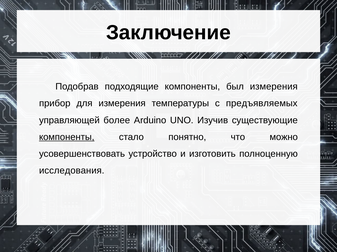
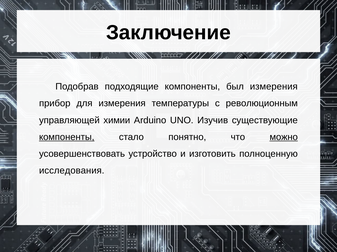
предъявляемых: предъявляемых -> революционным
более: более -> химии
можно underline: none -> present
